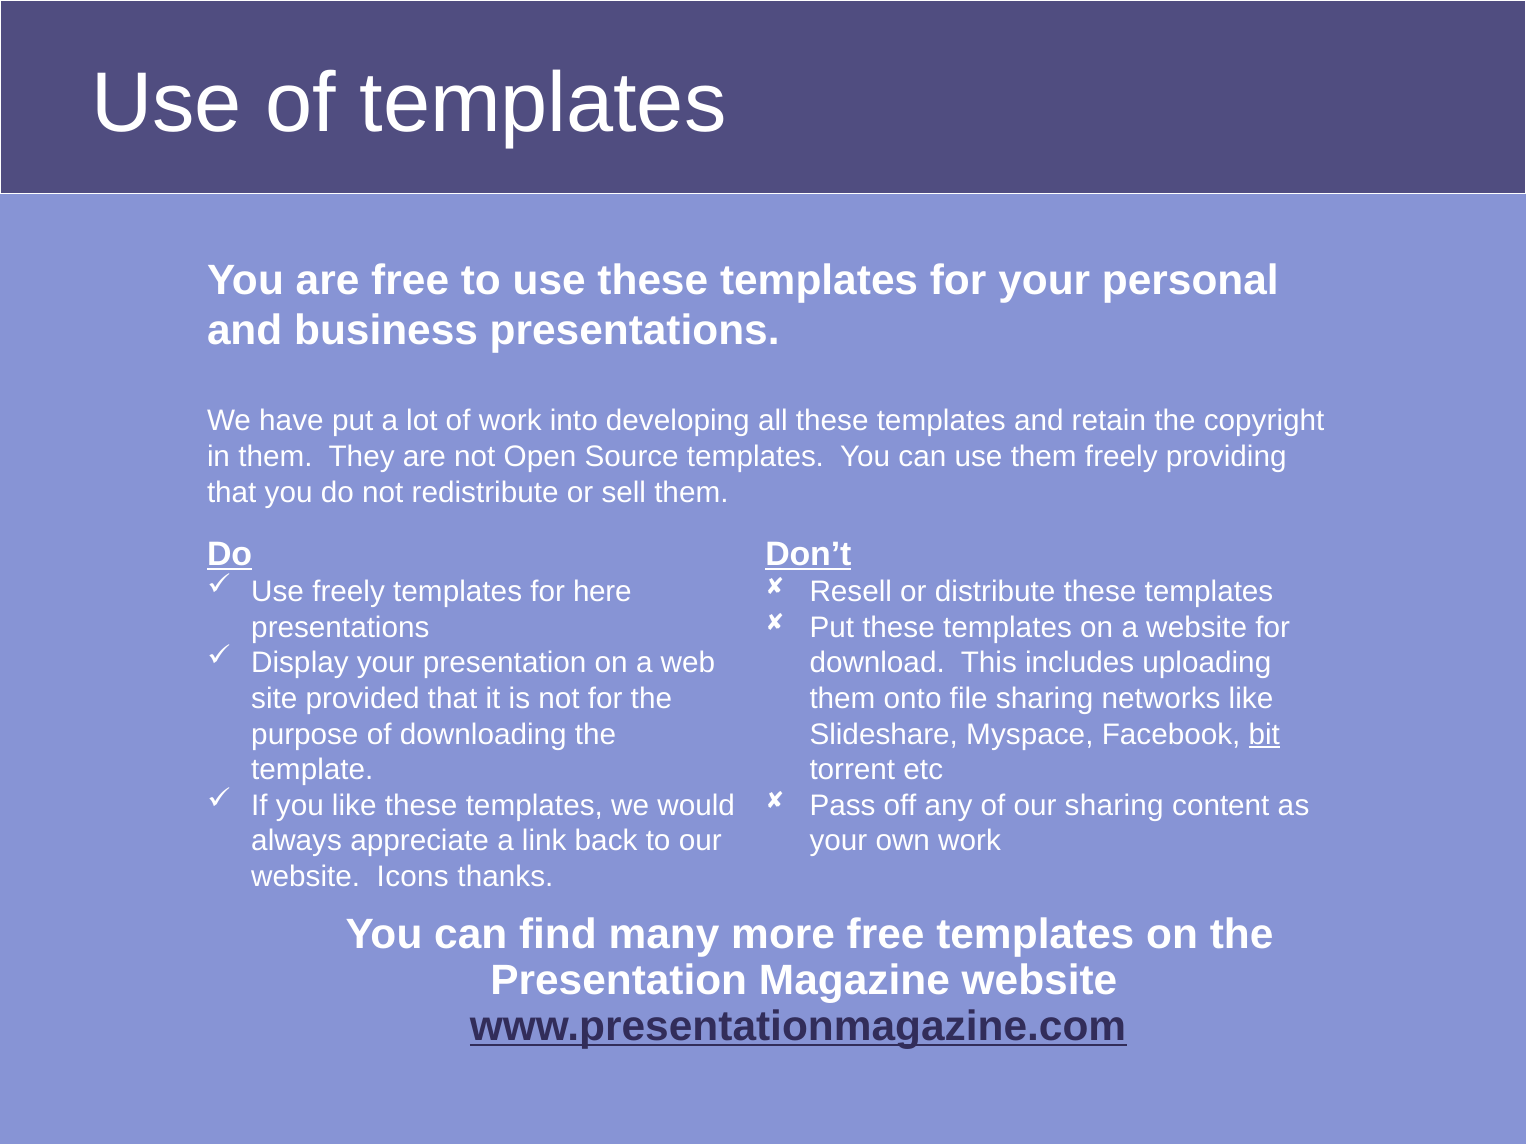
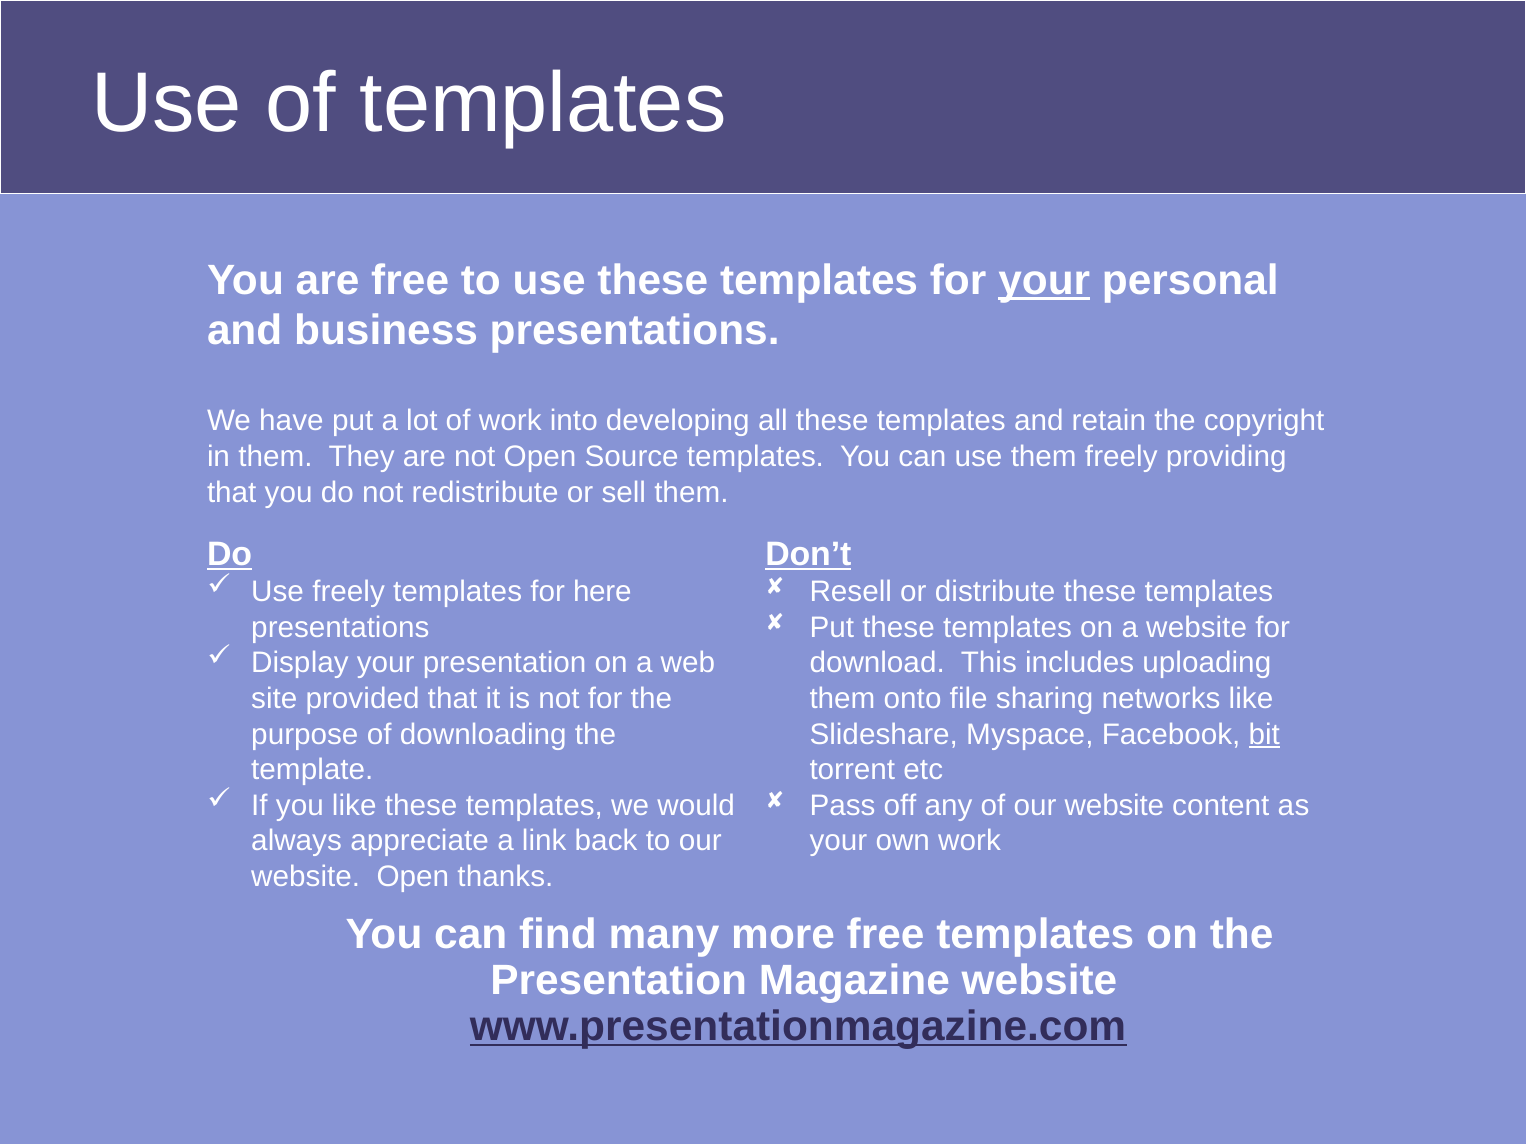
your at (1044, 280) underline: none -> present
of our sharing: sharing -> website
website Icons: Icons -> Open
